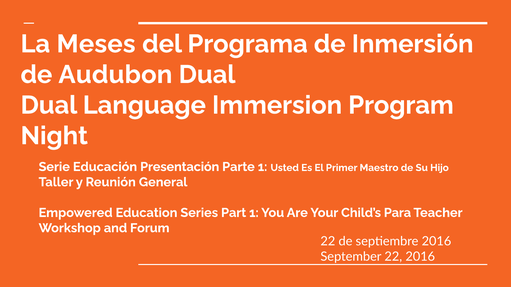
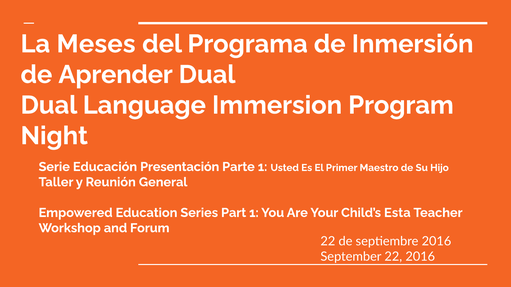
Audubon: Audubon -> Aprender
Para: Para -> Esta
